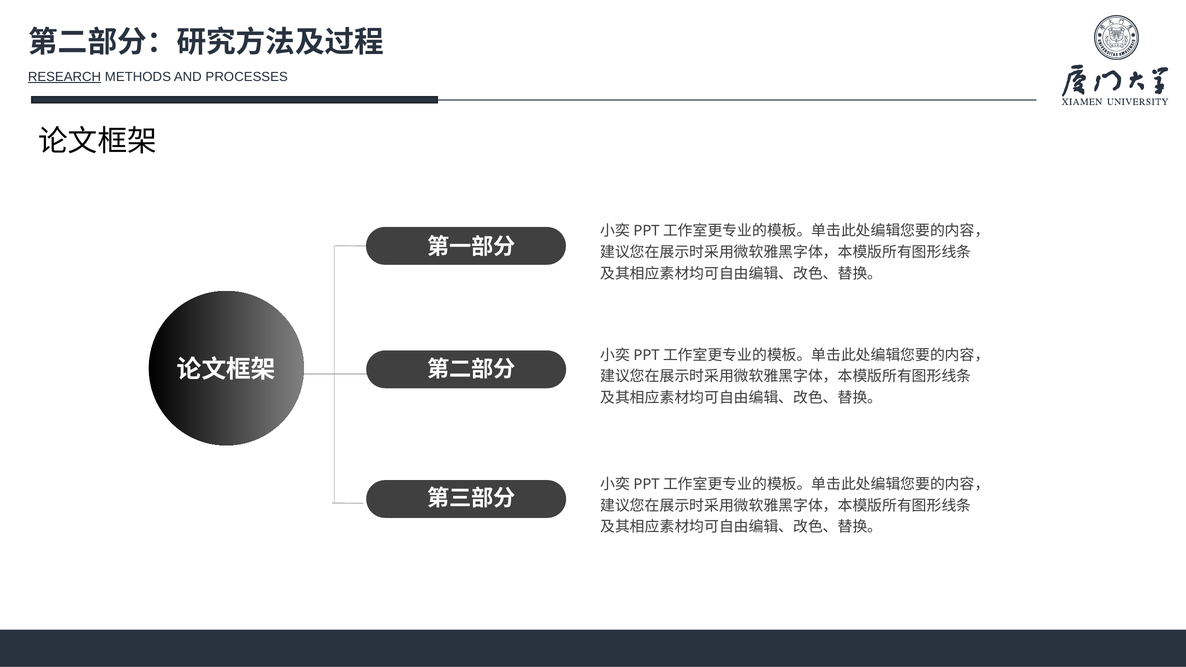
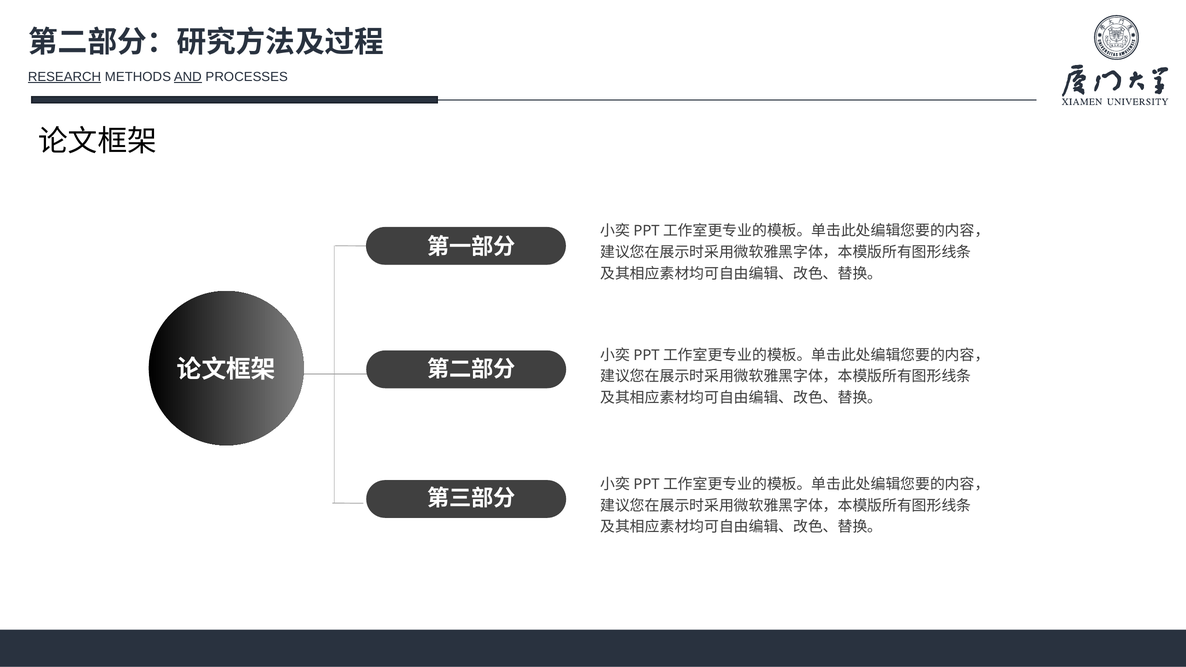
AND underline: none -> present
